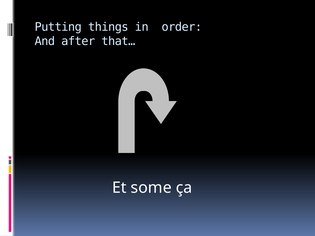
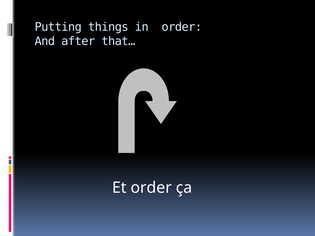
Et some: some -> order
